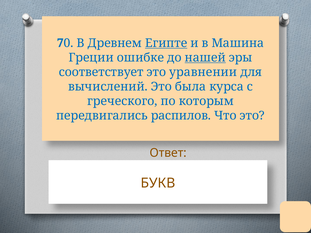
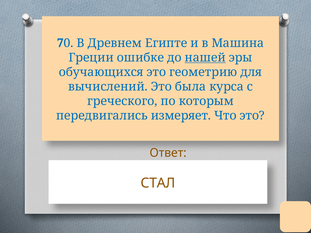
Египте underline: present -> none
соответствует: соответствует -> обучающихся
уравнении: уравнении -> геометрию
распилов: распилов -> измеряет
БУКВ: БУКВ -> СТАЛ
